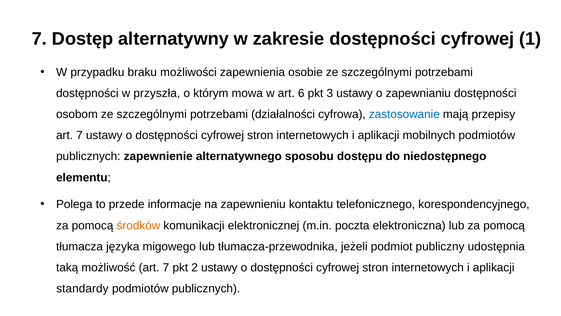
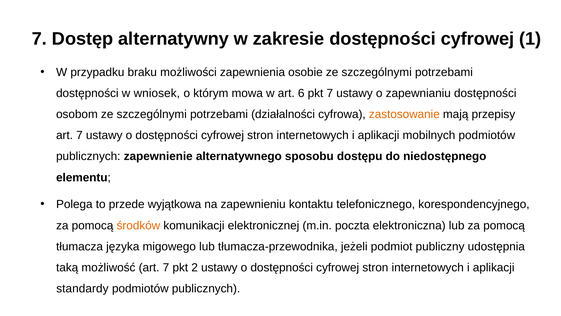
przyszła: przyszła -> wniosek
pkt 3: 3 -> 7
zastosowanie colour: blue -> orange
informacje: informacje -> wyjątkowa
